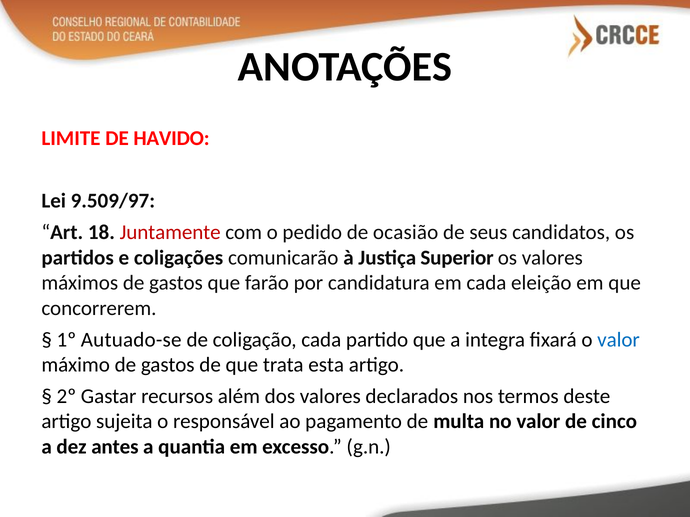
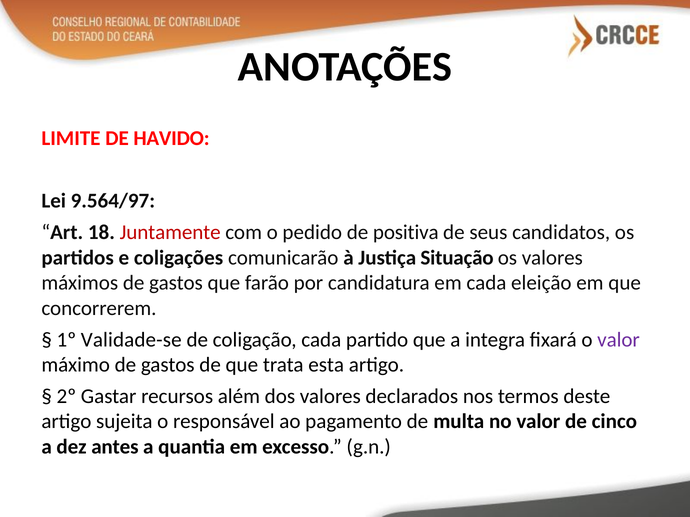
9.509/97: 9.509/97 -> 9.564/97
ocasião: ocasião -> positiva
Superior: Superior -> Situação
Autuado-se: Autuado-se -> Validade-se
valor at (619, 340) colour: blue -> purple
